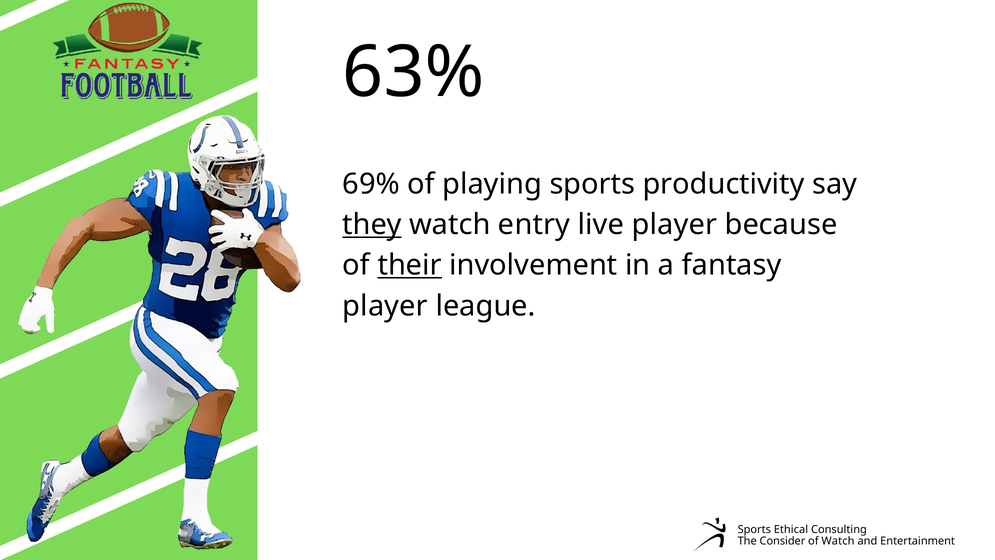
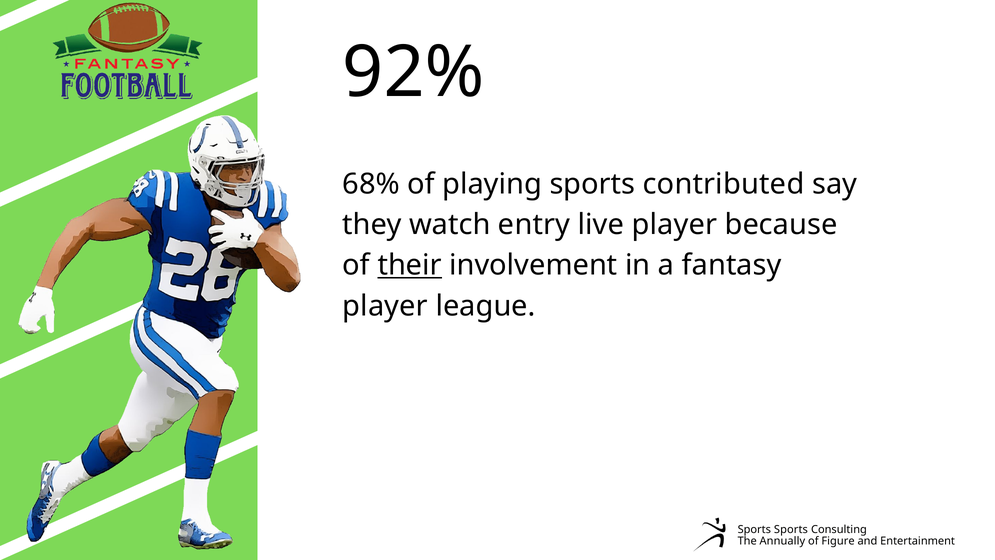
63%: 63% -> 92%
69%: 69% -> 68%
productivity: productivity -> contributed
they underline: present -> none
Sports Ethical: Ethical -> Sports
Consider: Consider -> Annually
of Watch: Watch -> Figure
